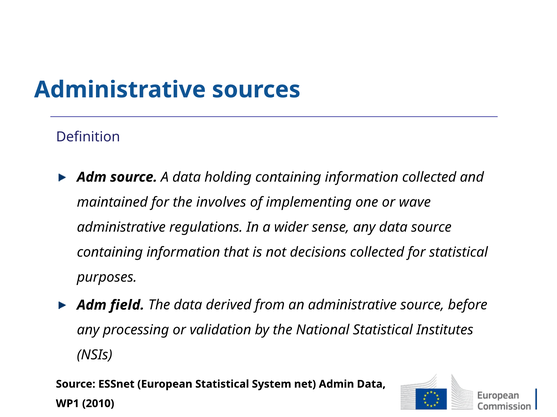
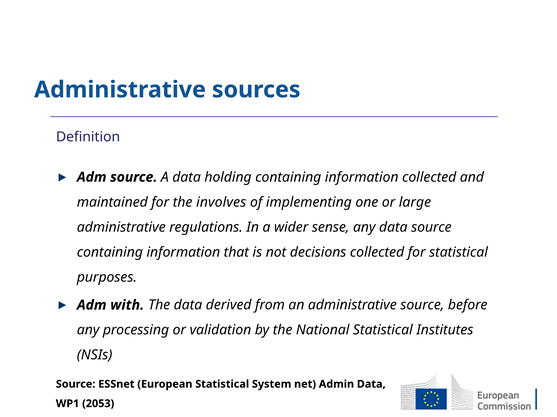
wave: wave -> large
field: field -> with
2010: 2010 -> 2053
